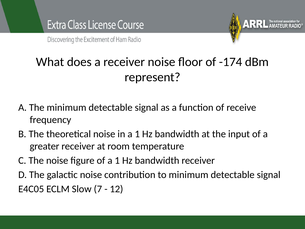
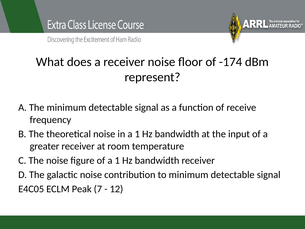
Slow: Slow -> Peak
